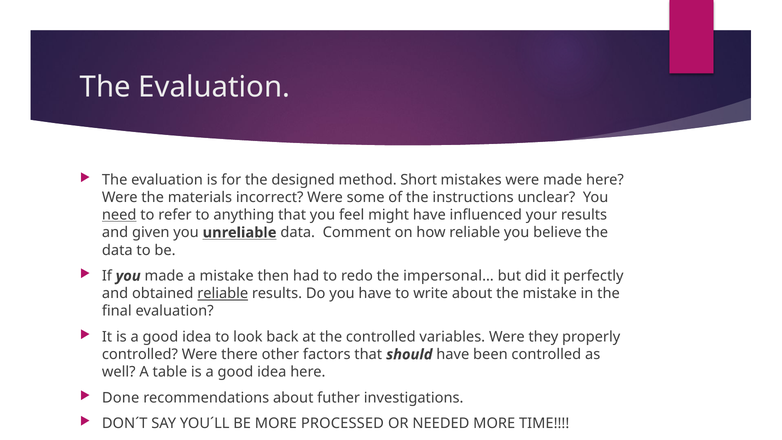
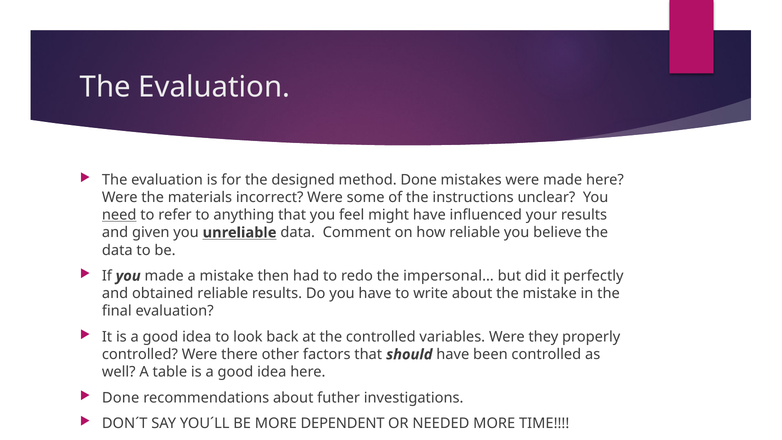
method Short: Short -> Done
reliable at (223, 293) underline: present -> none
PROCESSED: PROCESSED -> DEPENDENT
